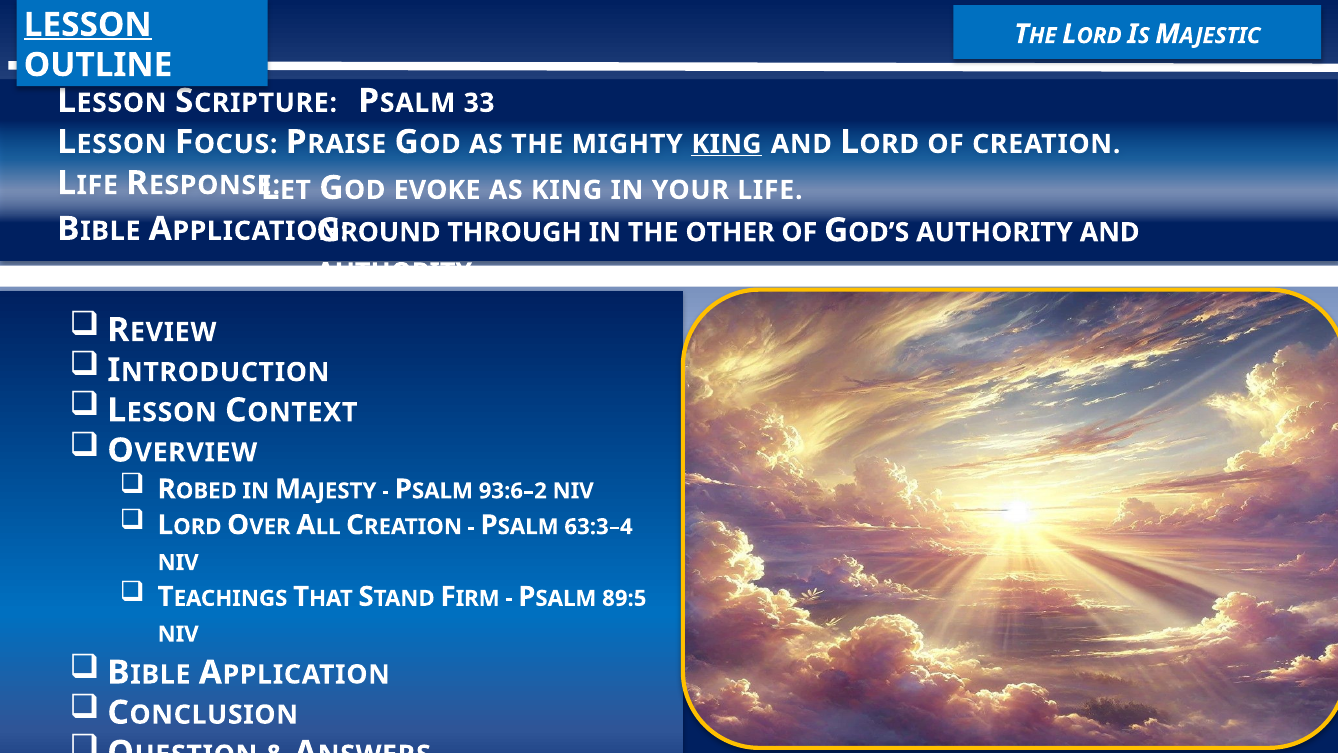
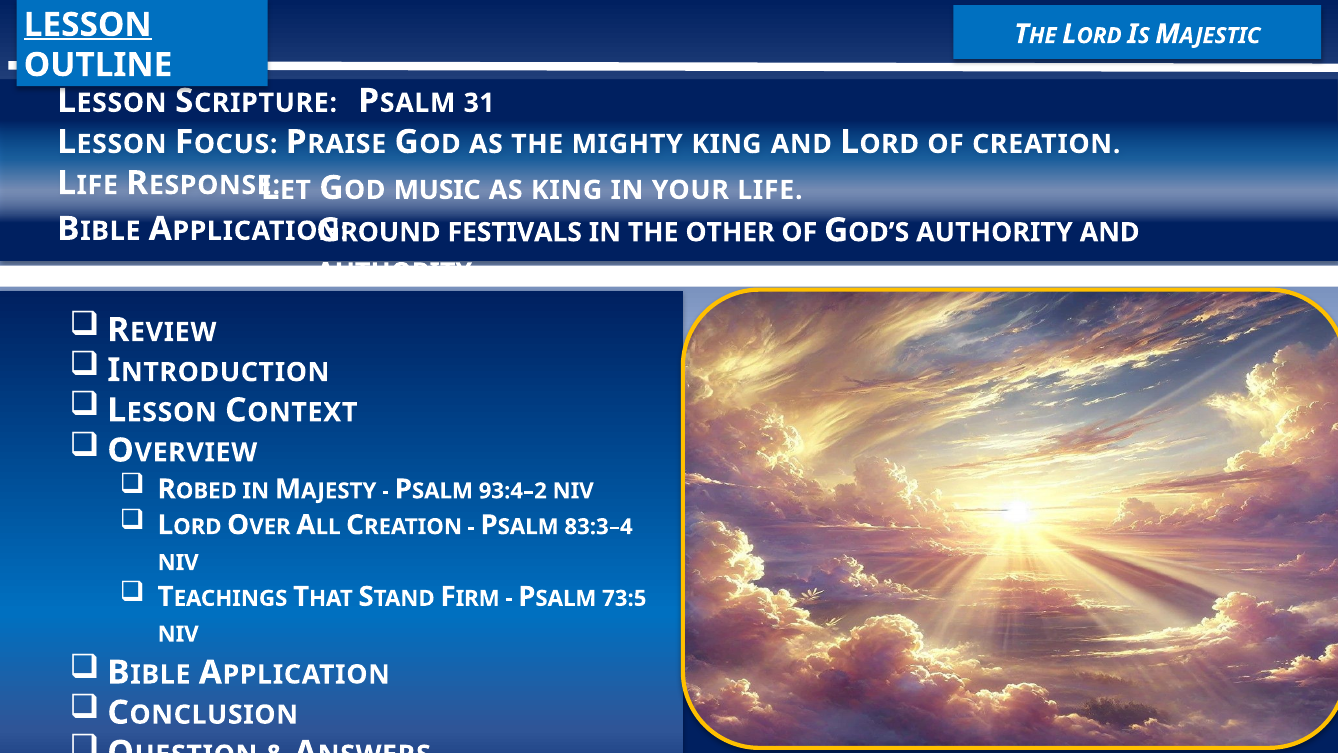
33: 33 -> 31
KING at (727, 144) underline: present -> none
EVOKE: EVOKE -> MUSIC
THROUGH: THROUGH -> FESTIVALS
93:6–2: 93:6–2 -> 93:4–2
63:3–4: 63:3–4 -> 83:3–4
89:5: 89:5 -> 73:5
